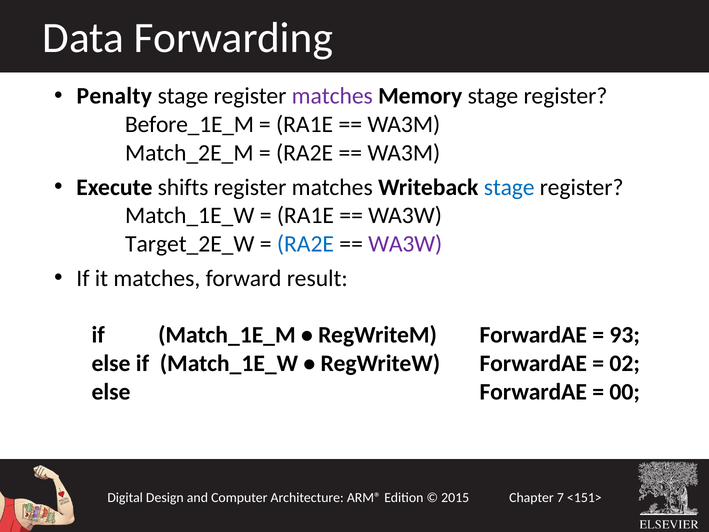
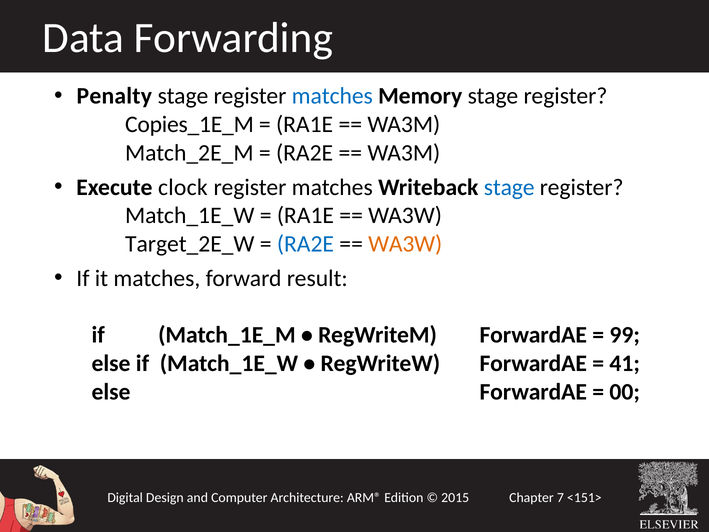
matches at (332, 96) colour: purple -> blue
Before_1E_M: Before_1E_M -> Copies_1E_M
shifts: shifts -> clock
WA3W at (405, 244) colour: purple -> orange
93: 93 -> 99
02: 02 -> 41
